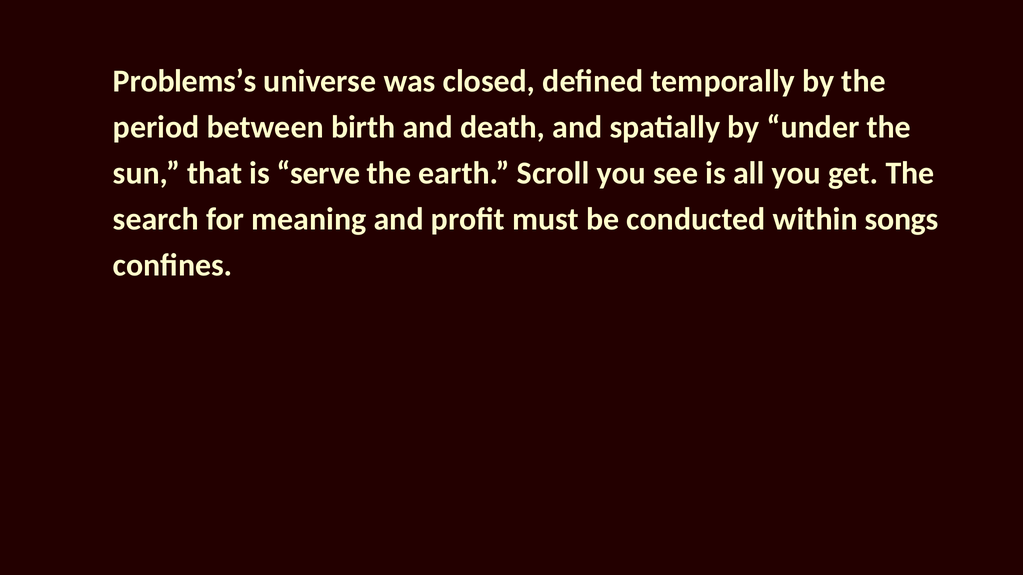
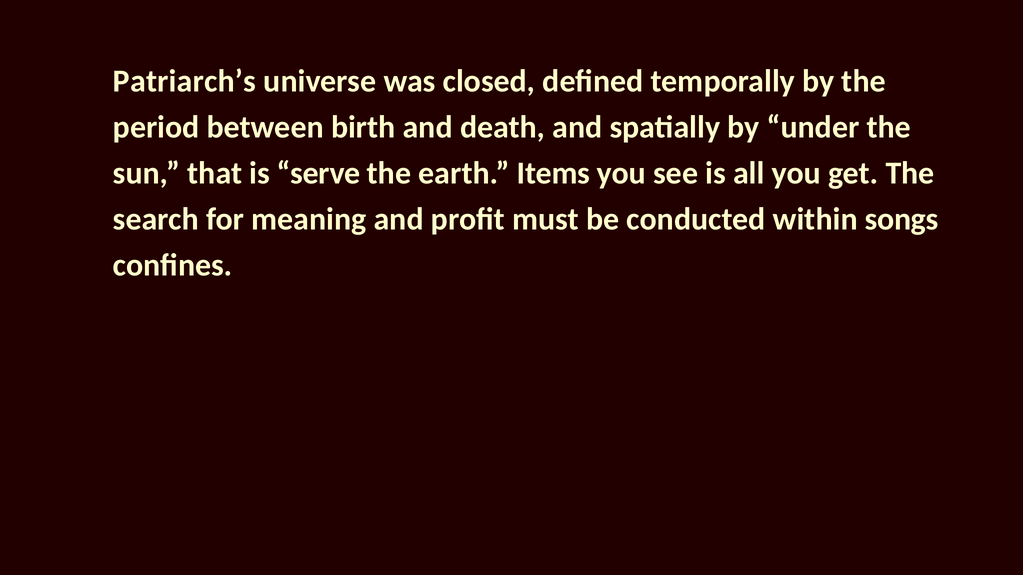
Problems’s: Problems’s -> Patriarch’s
Scroll: Scroll -> Items
